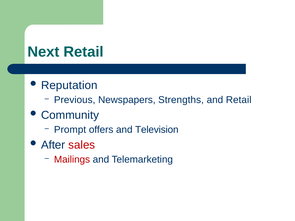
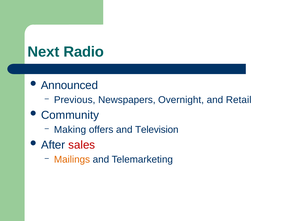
Next Retail: Retail -> Radio
Reputation: Reputation -> Announced
Strengths: Strengths -> Overnight
Prompt: Prompt -> Making
Mailings colour: red -> orange
